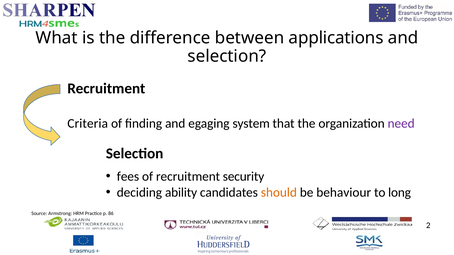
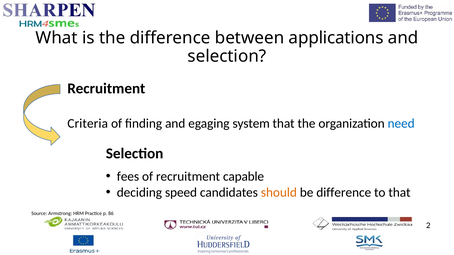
need colour: purple -> blue
security: security -> capable
ability: ability -> speed
be behaviour: behaviour -> difference
to long: long -> that
